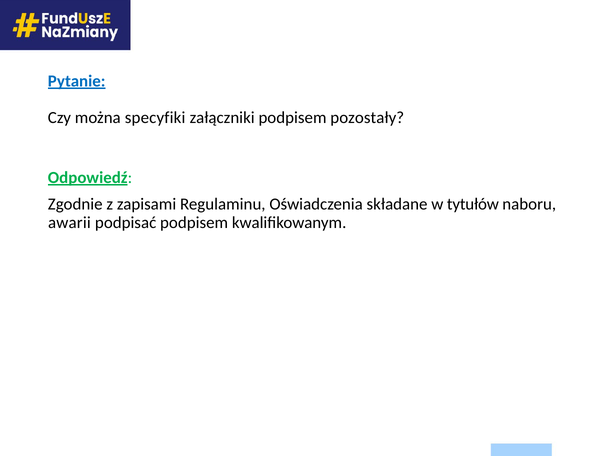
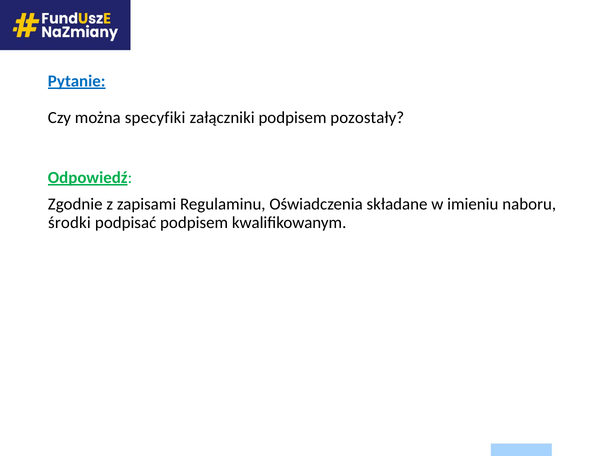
tytułów: tytułów -> imieniu
awarii: awarii -> środki
